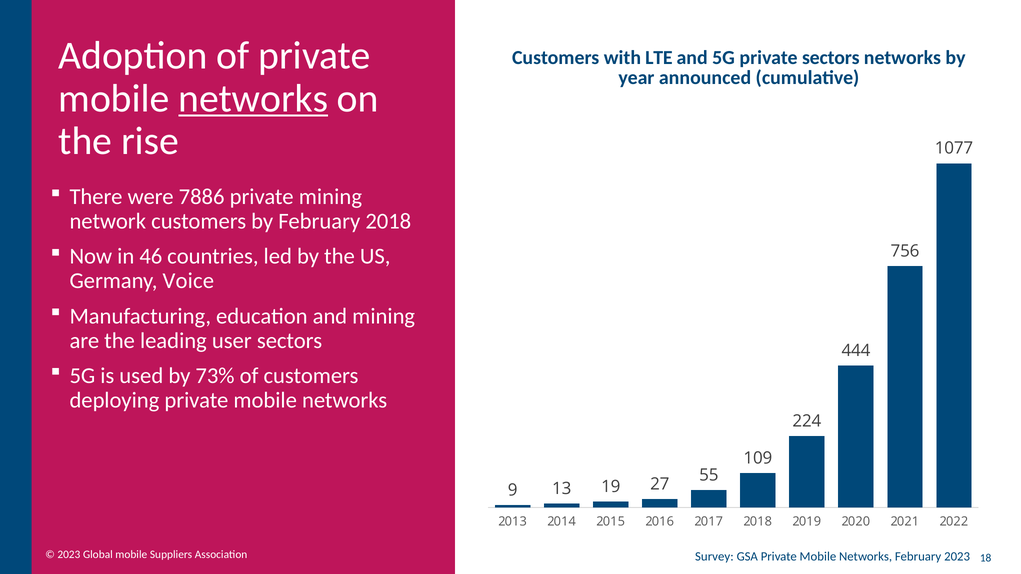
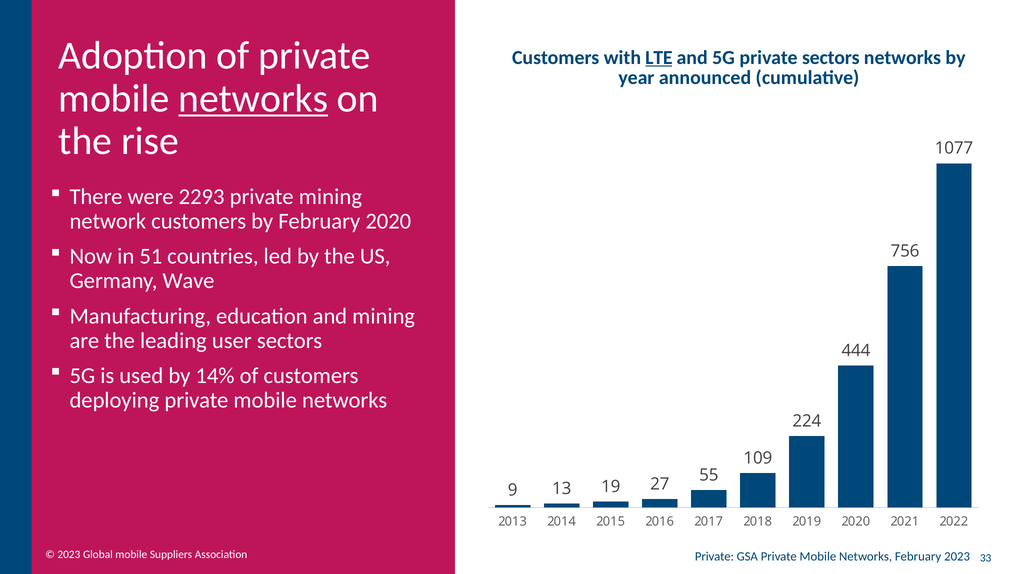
LTE underline: none -> present
7886: 7886 -> 2293
February 2018: 2018 -> 2020
46: 46 -> 51
Voice: Voice -> Wave
73%: 73% -> 14%
Survey at (714, 557): Survey -> Private
18: 18 -> 33
